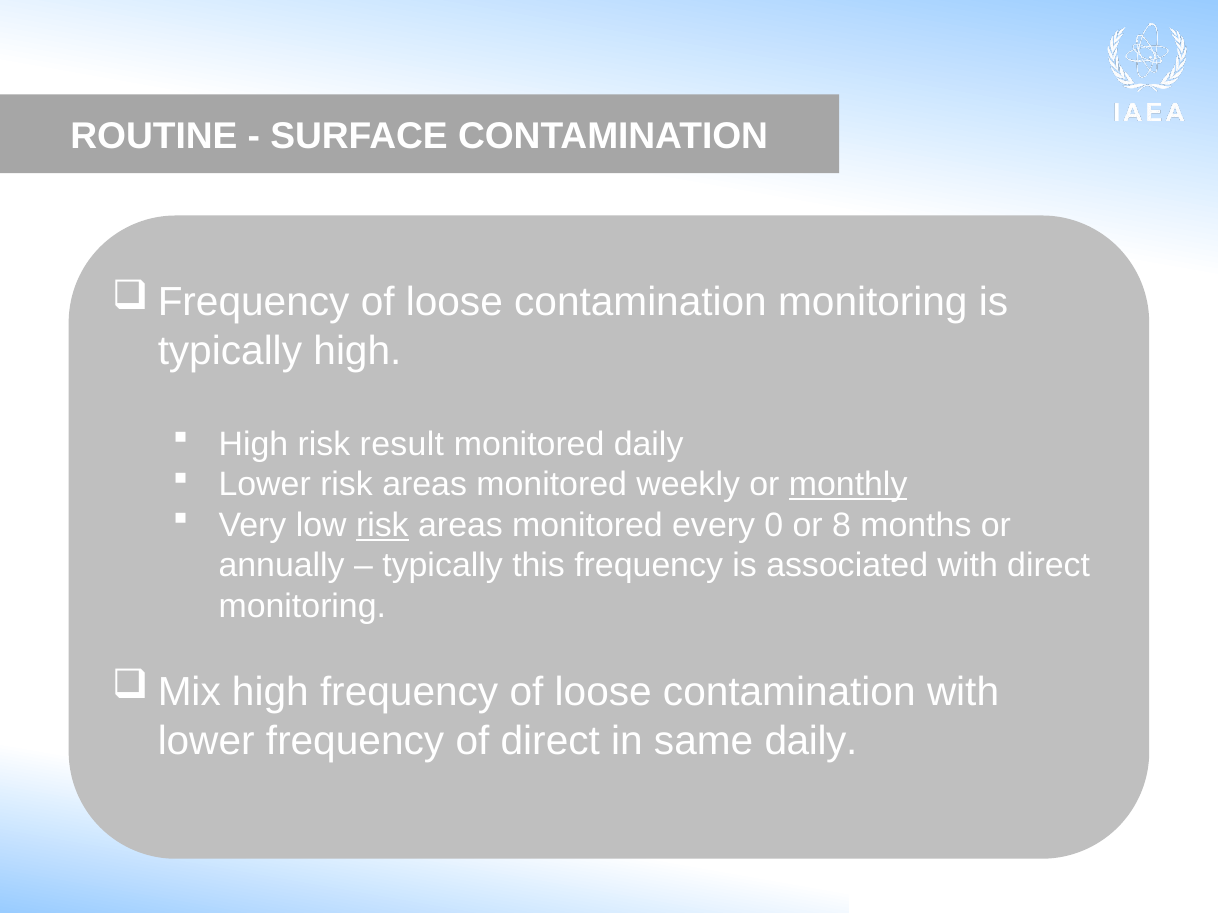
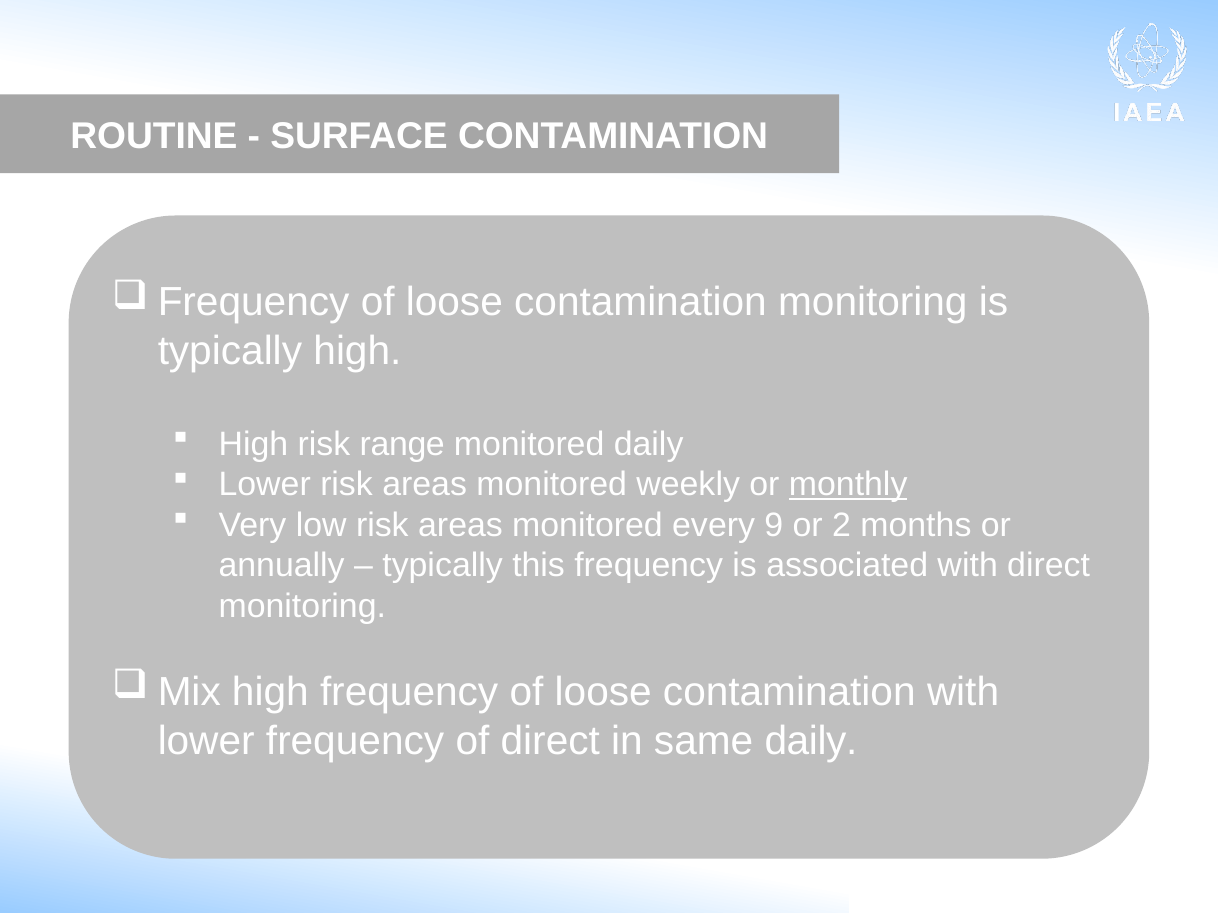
result: result -> range
risk at (382, 526) underline: present -> none
0: 0 -> 9
8: 8 -> 2
